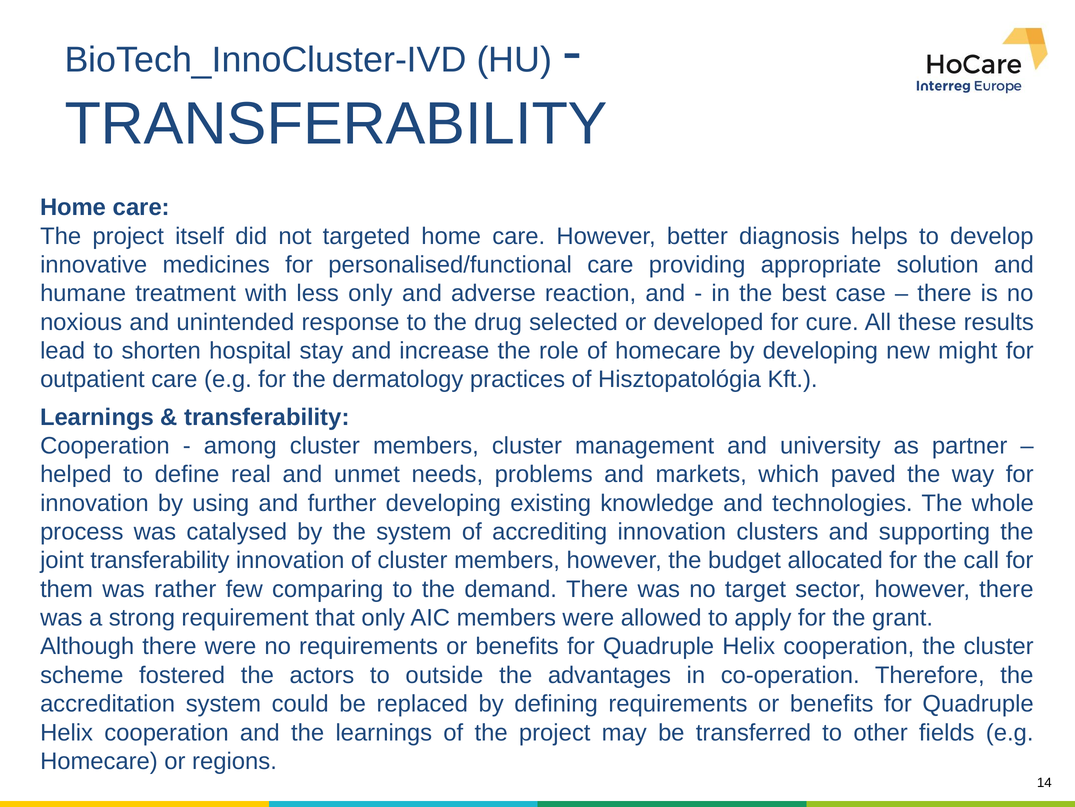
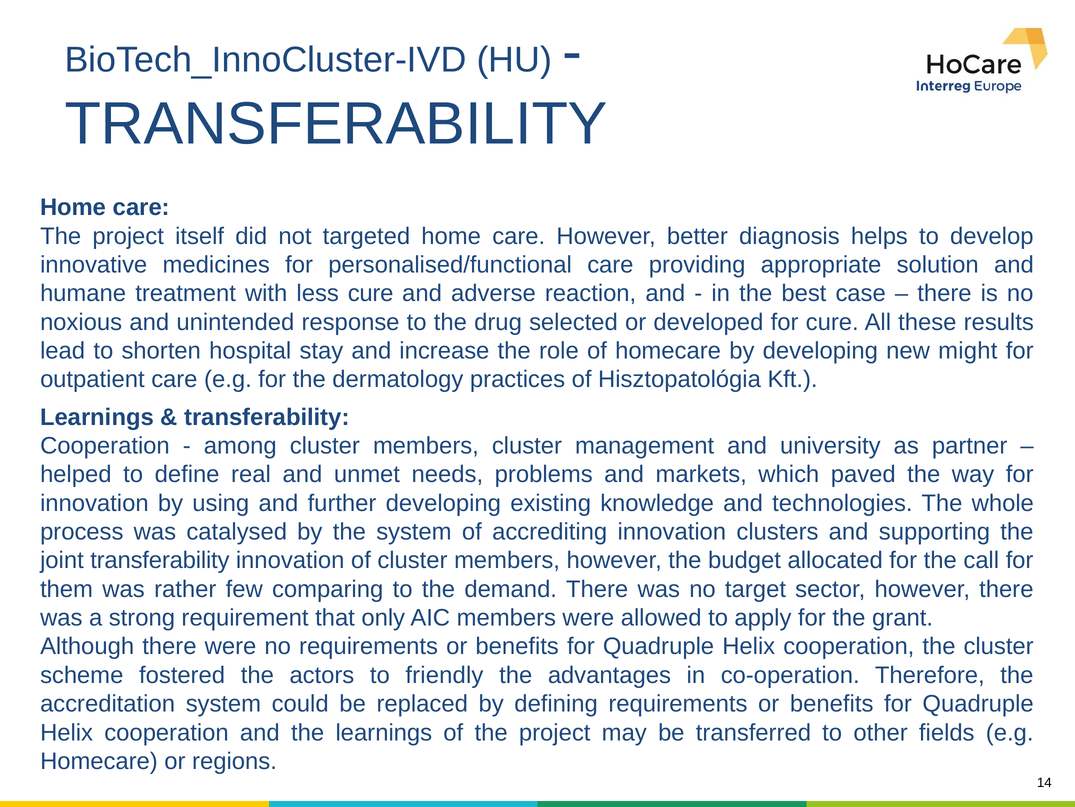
less only: only -> cure
outside: outside -> friendly
